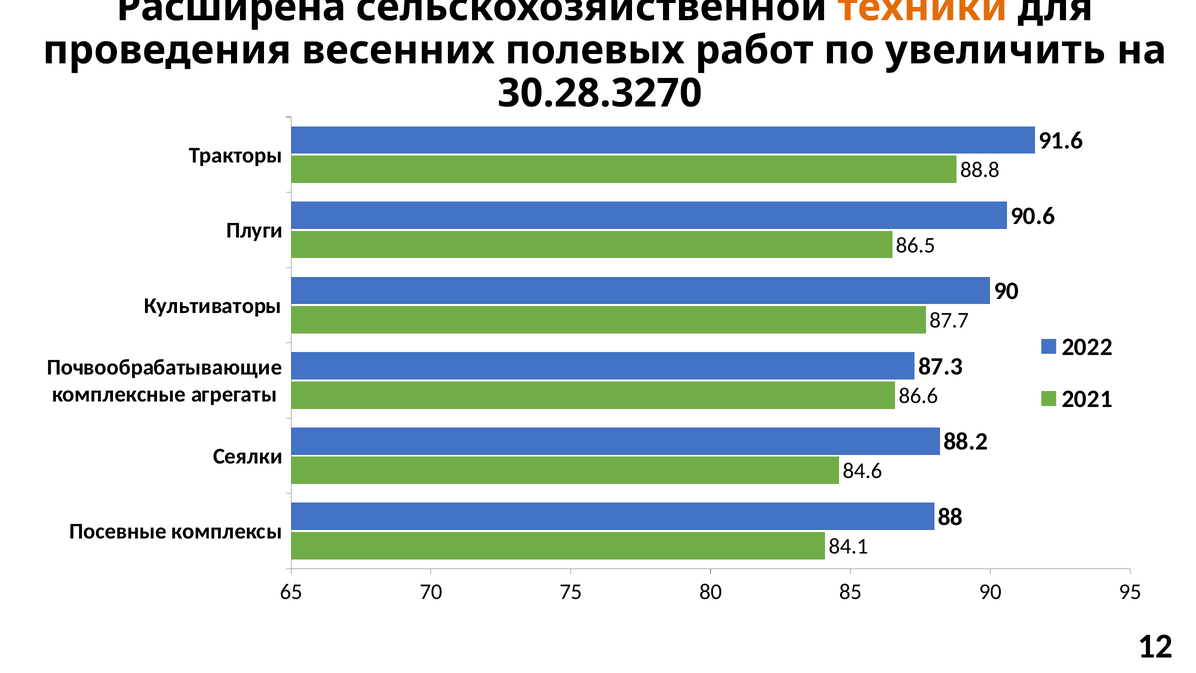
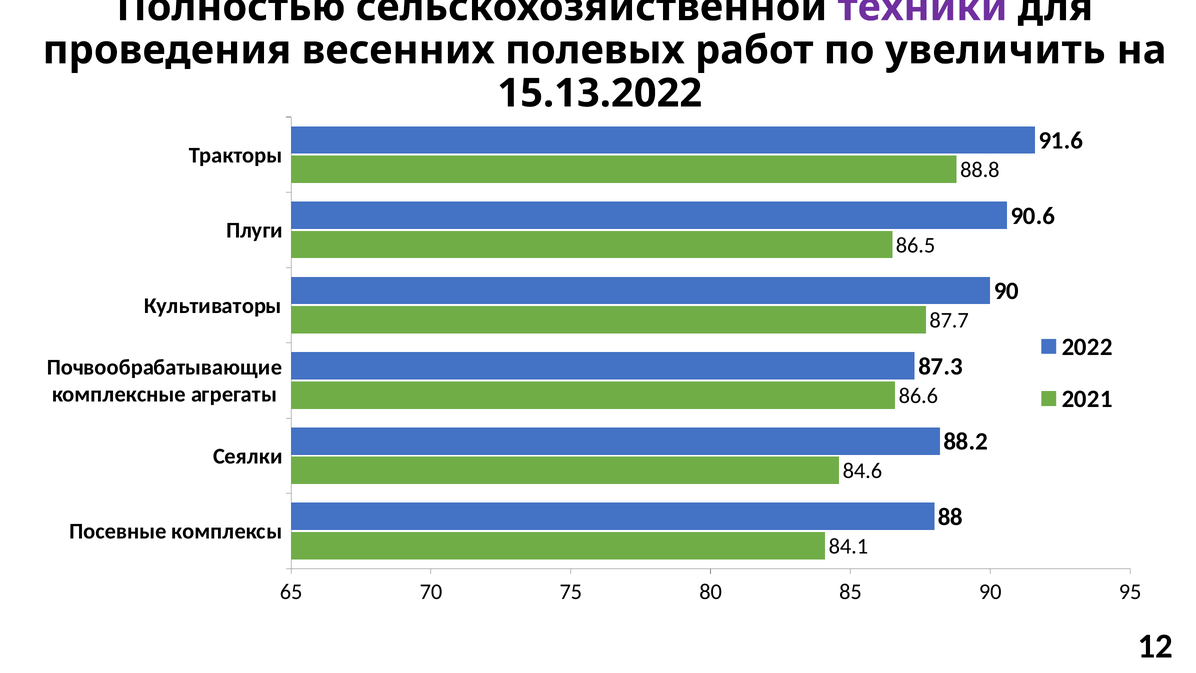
Расширена: Расширена -> Полностью
техники colour: orange -> purple
30.28.3270: 30.28.3270 -> 15.13.2022
